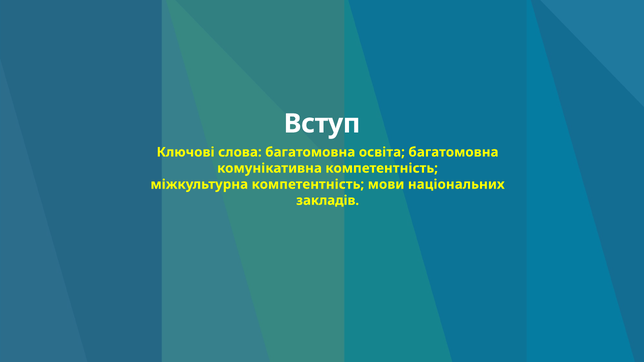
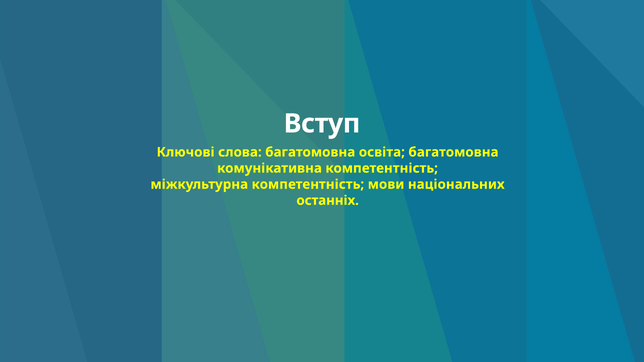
закладів: закладів -> останніх
